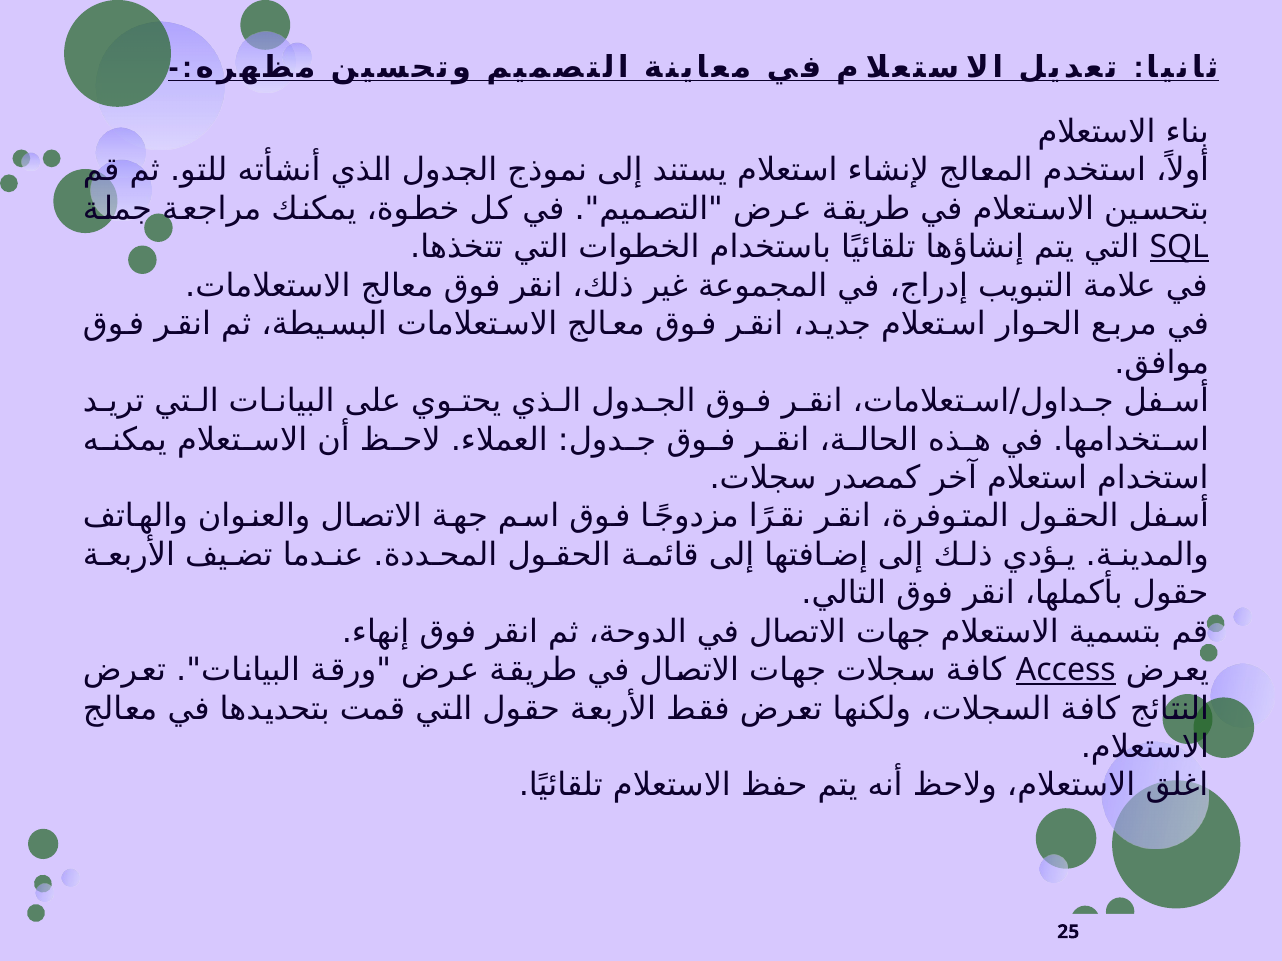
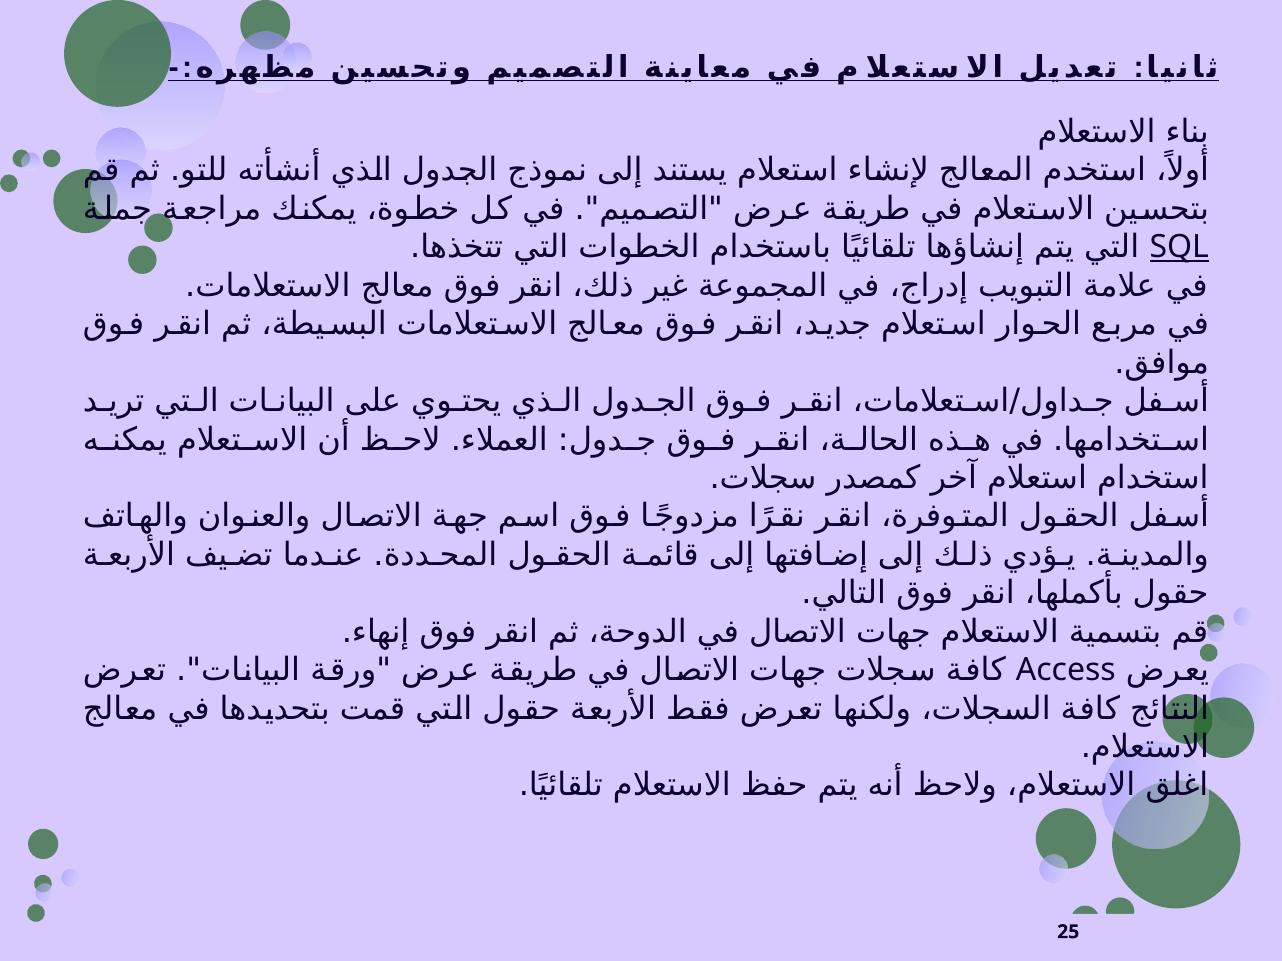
Access underline: present -> none
